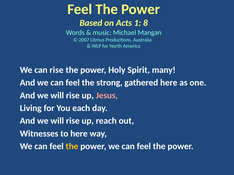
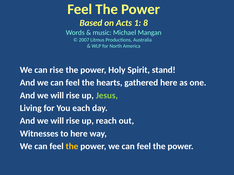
many: many -> stand
strong: strong -> hearts
Jesus colour: pink -> light green
